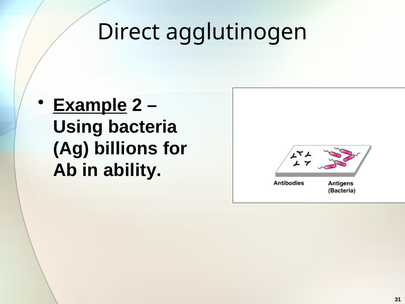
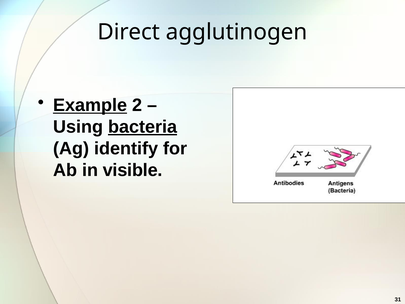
bacteria underline: none -> present
billions: billions -> identify
ability: ability -> visible
